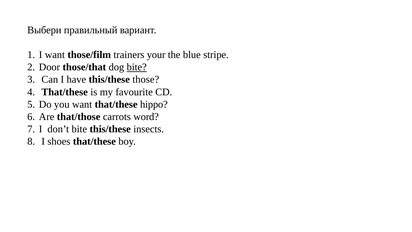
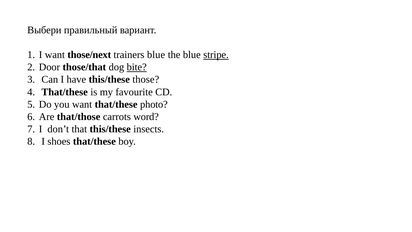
those/film: those/film -> those/next
trainers your: your -> blue
stripe underline: none -> present
hippo: hippo -> photo
don’t bite: bite -> that
